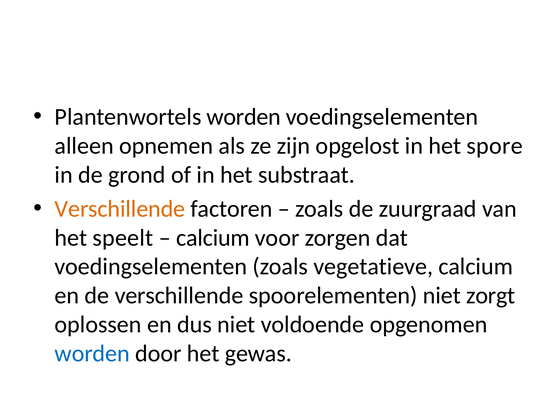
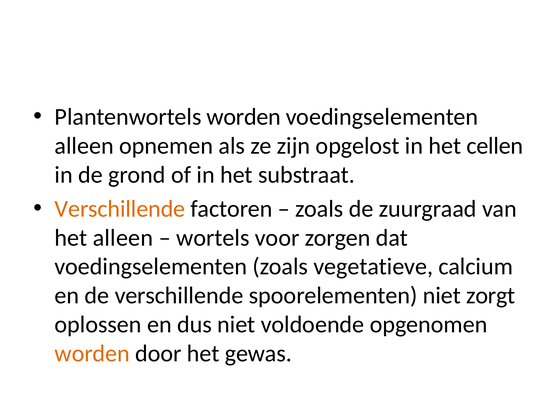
spore: spore -> cellen
het speelt: speelt -> alleen
calcium at (213, 238): calcium -> wortels
worden at (92, 354) colour: blue -> orange
